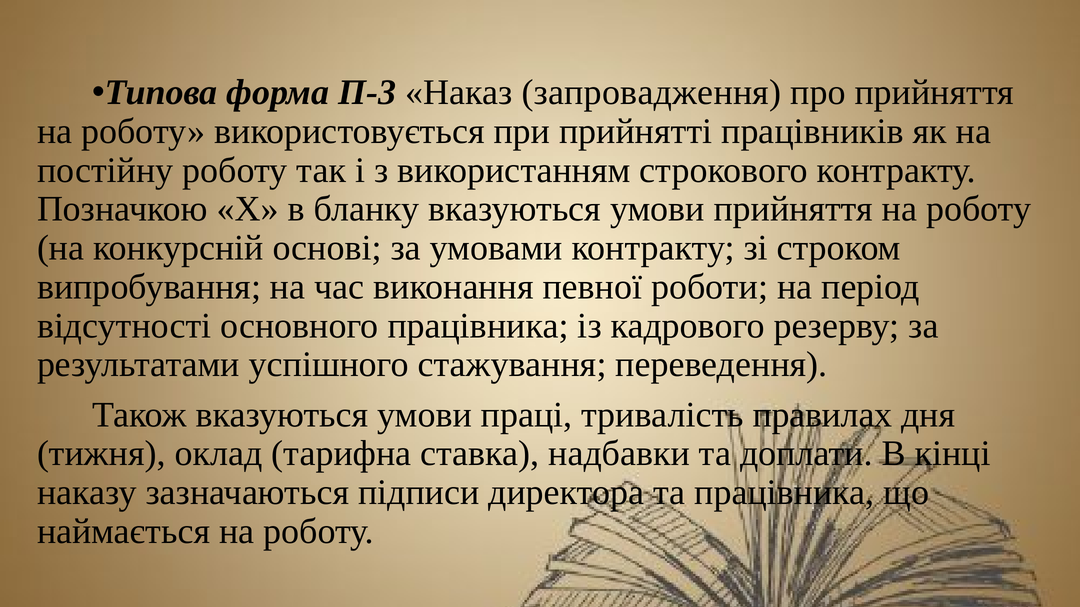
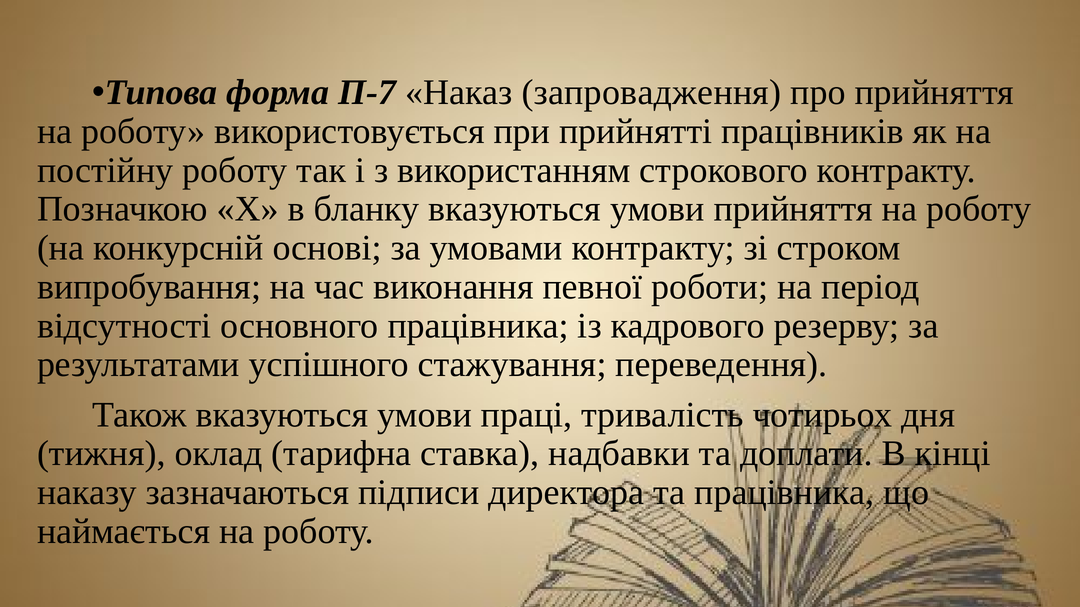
П-3: П-3 -> П-7
правилах: правилах -> чотирьох
